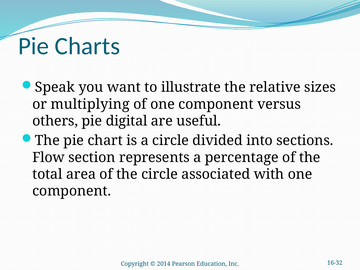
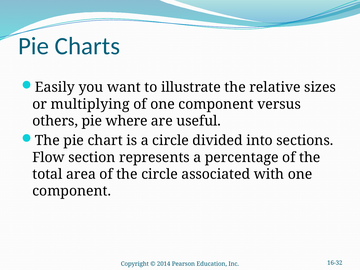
Speak: Speak -> Easily
digital: digital -> where
